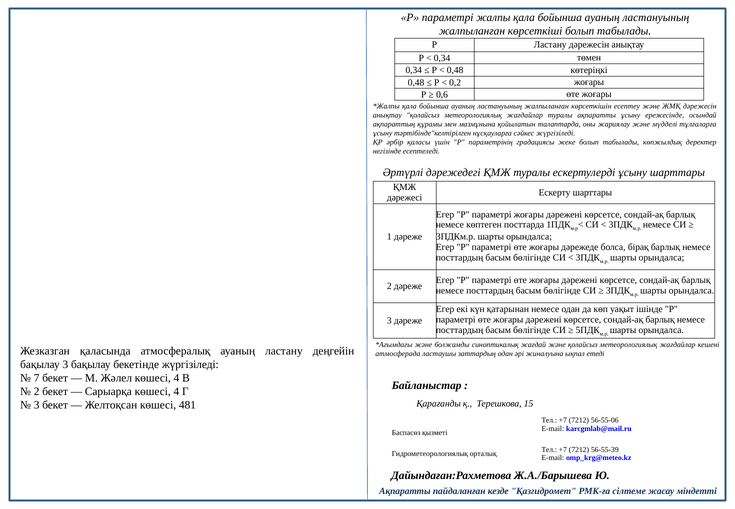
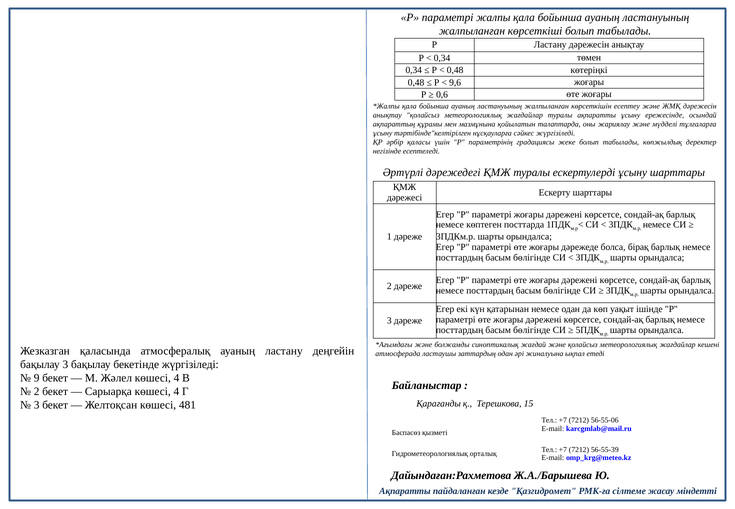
0,2: 0,2 -> 9,6
7: 7 -> 9
